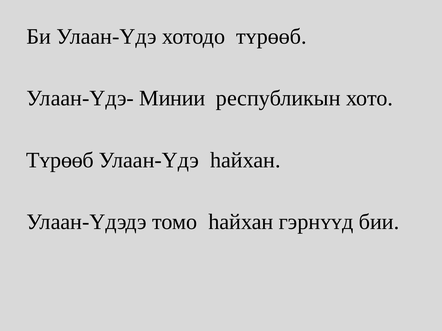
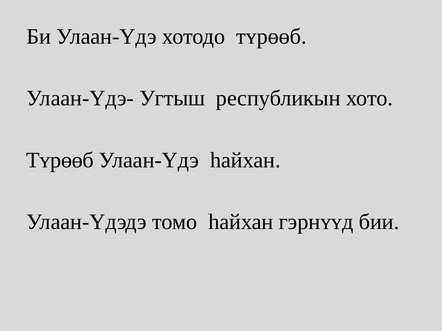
Минии: Минии -> Угтыш
